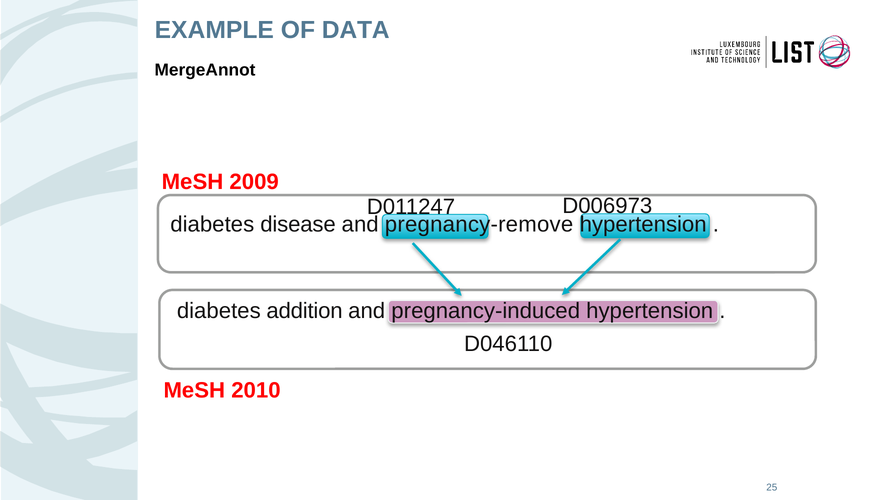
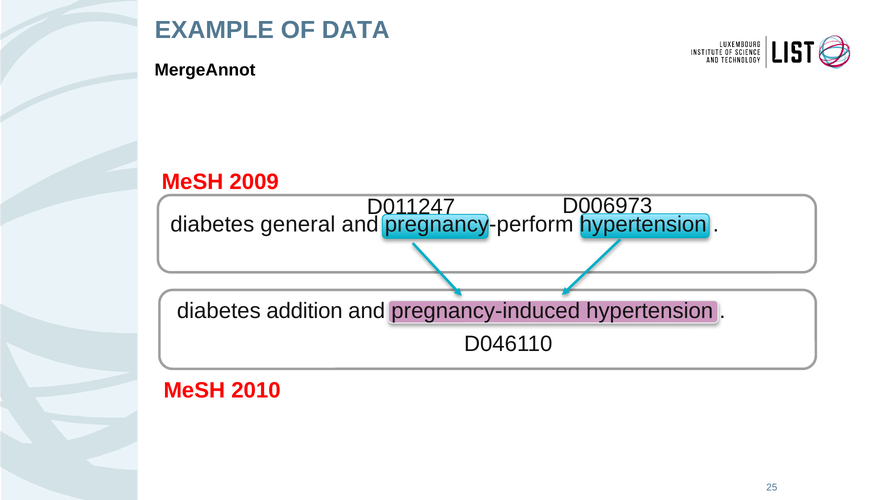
disease: disease -> general
pregnancy-remove: pregnancy-remove -> pregnancy-perform
